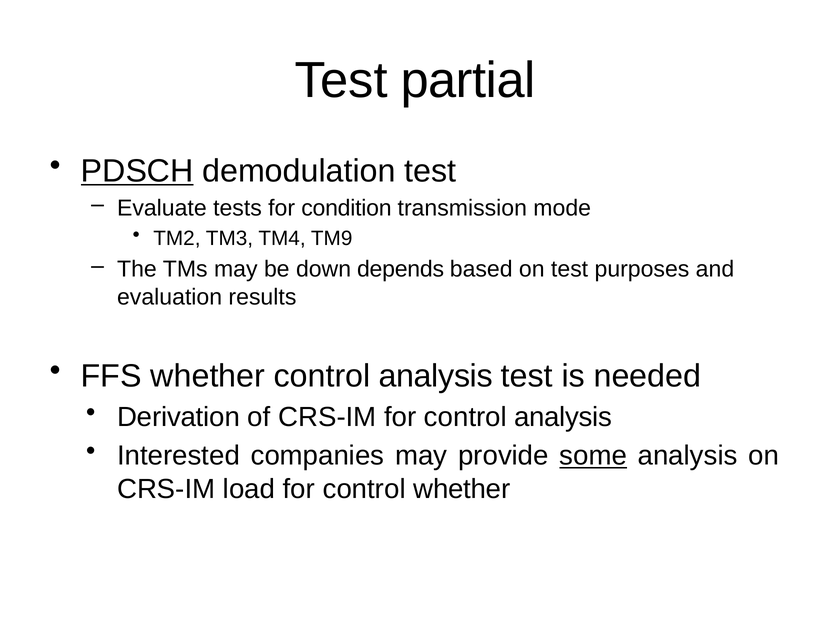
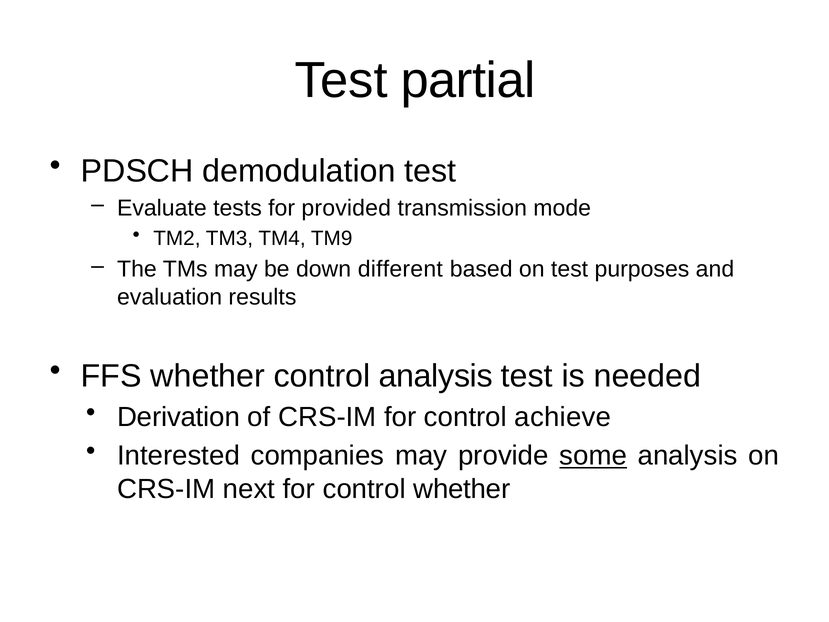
PDSCH underline: present -> none
condition: condition -> provided
depends: depends -> different
for control analysis: analysis -> achieve
load: load -> next
